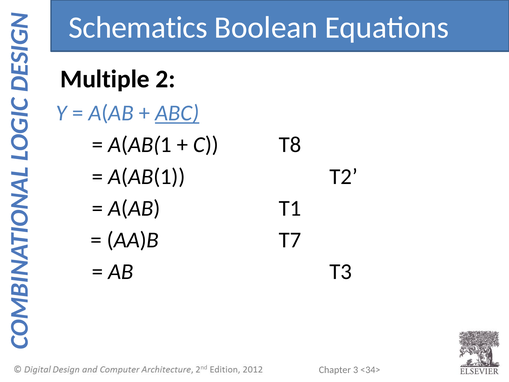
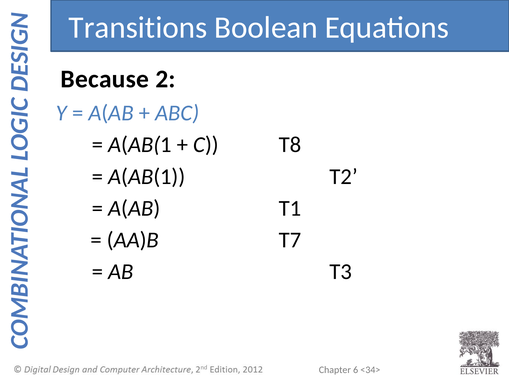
Schematics: Schematics -> Transitions
Multiple: Multiple -> Because
ABC underline: present -> none
3: 3 -> 6
